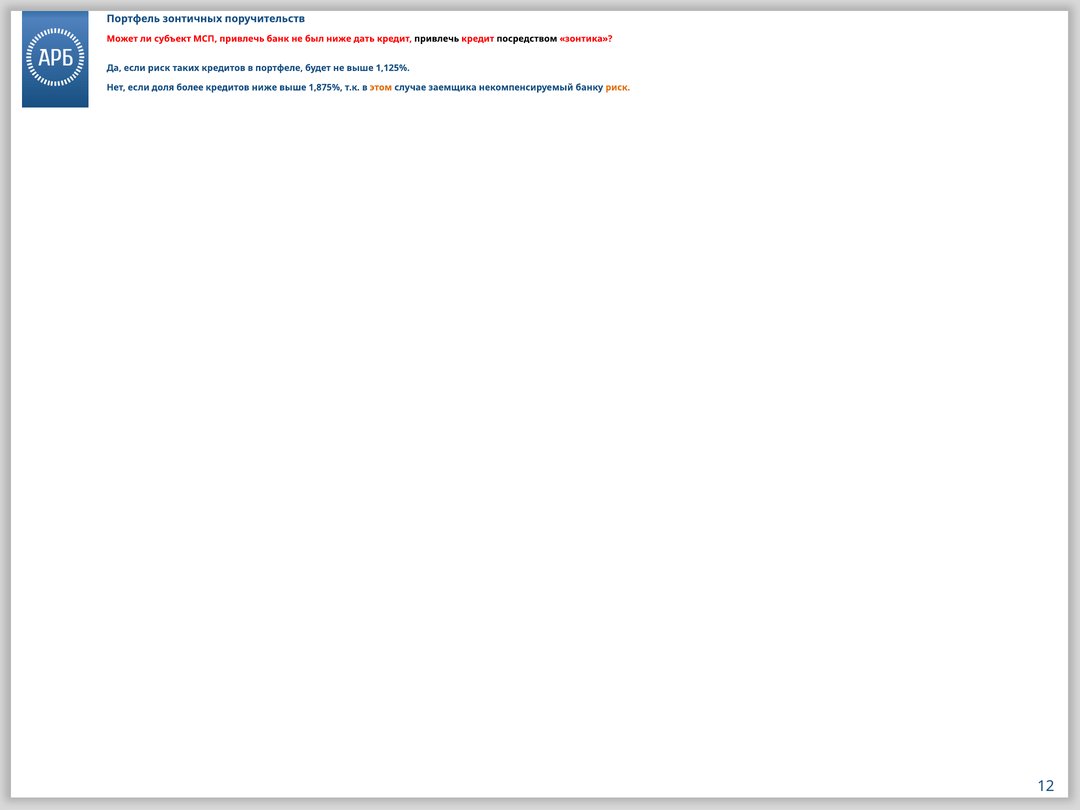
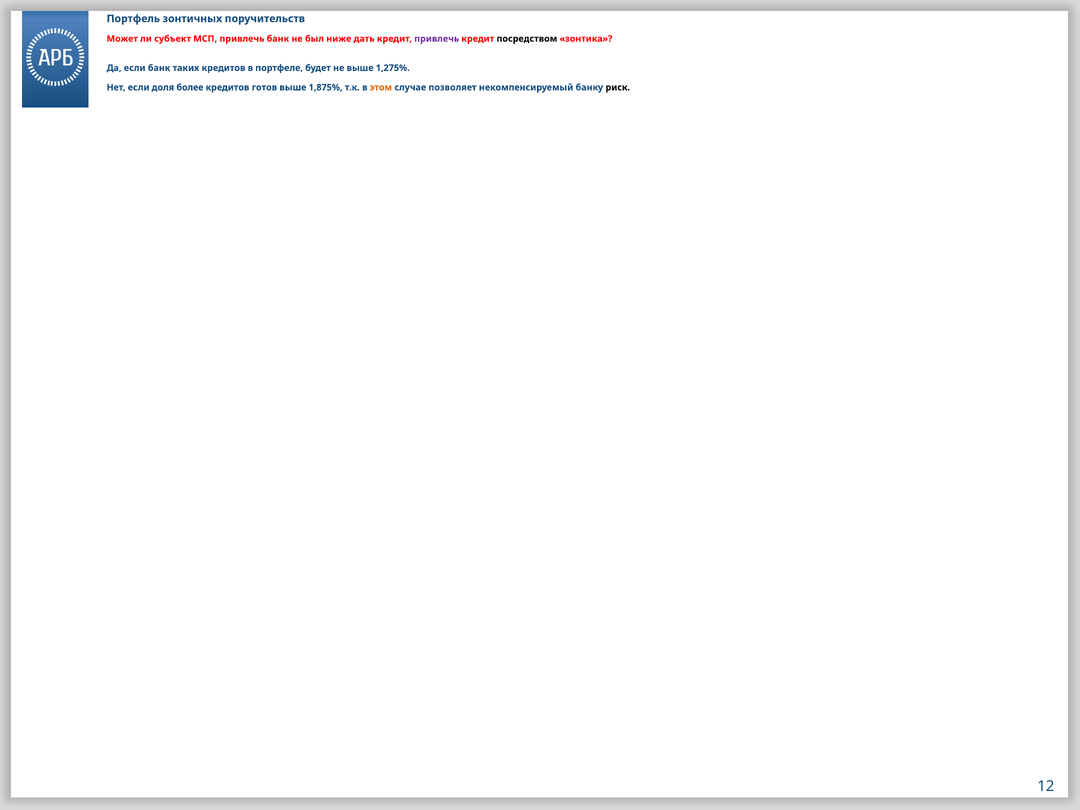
привлечь at (437, 39) colour: black -> purple
если риск: риск -> банк
1,125%: 1,125% -> 1,275%
кредитов ниже: ниже -> готов
заемщика: заемщика -> позволяет
риск at (618, 87) colour: orange -> black
